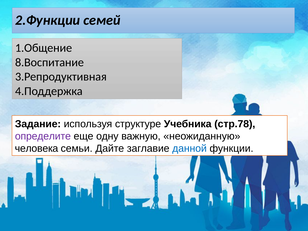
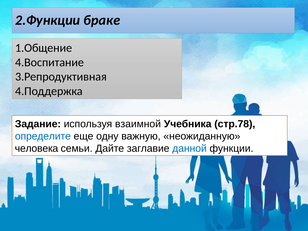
семей: семей -> браке
8.Воспитание: 8.Воспитание -> 4.Воспитание
структуре: структуре -> взаимной
определите colour: purple -> blue
